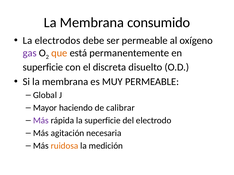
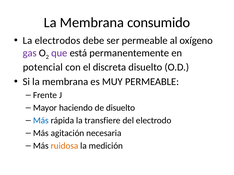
que colour: orange -> purple
superficie at (43, 67): superficie -> potencial
Global: Global -> Frente
de calibrar: calibrar -> disuelto
Más at (41, 121) colour: purple -> blue
la superficie: superficie -> transfiere
